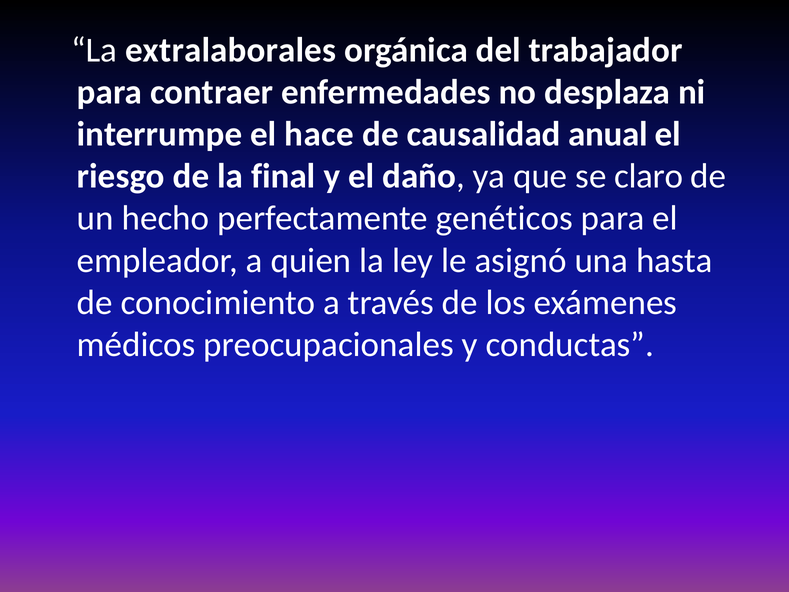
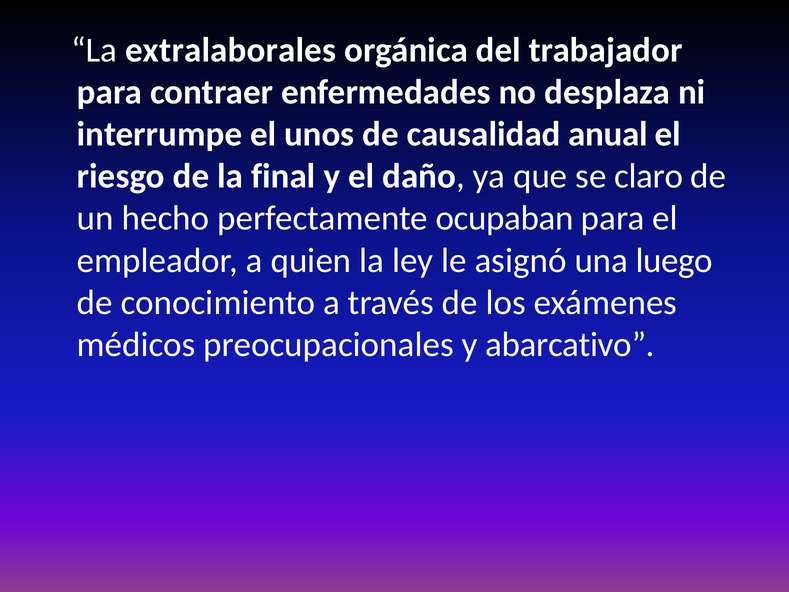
hace: hace -> unos
genéticos: genéticos -> ocupaban
hasta: hasta -> luego
conductas: conductas -> abarcativo
